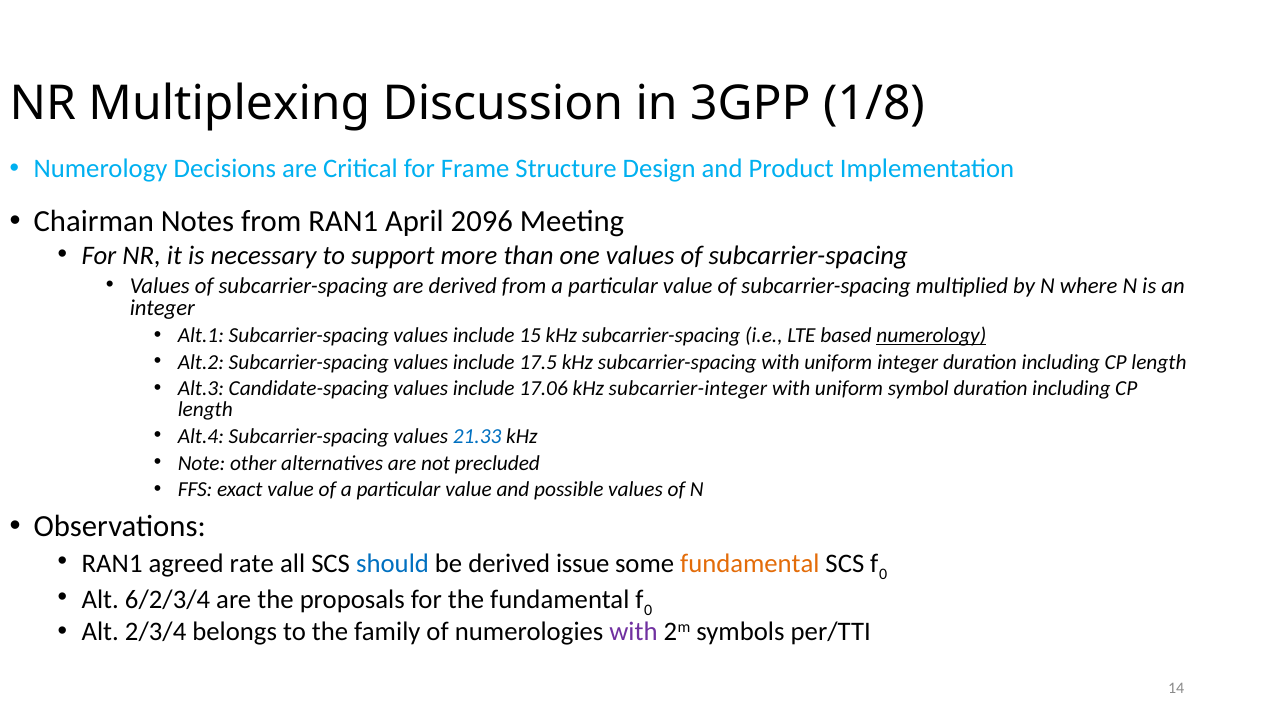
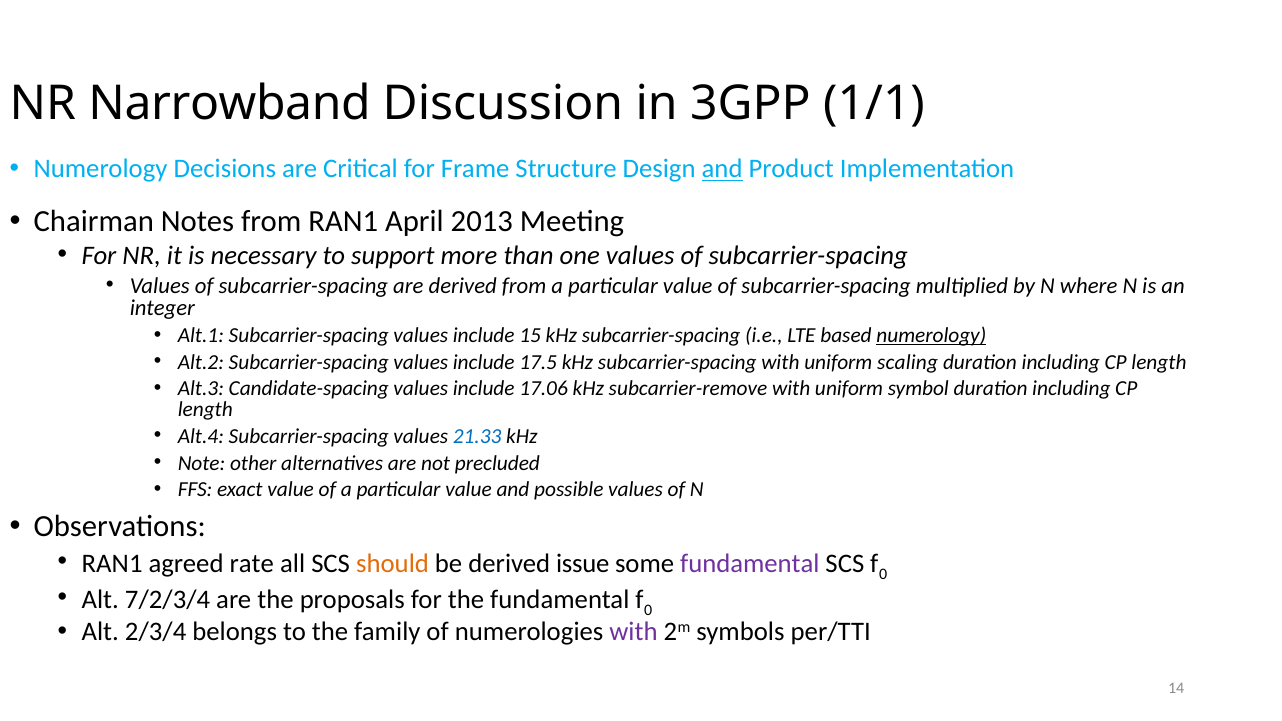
Multiplexing: Multiplexing -> Narrowband
1/8: 1/8 -> 1/1
and at (722, 169) underline: none -> present
2096: 2096 -> 2013
uniform integer: integer -> scaling
subcarrier-integer: subcarrier-integer -> subcarrier-remove
should colour: blue -> orange
fundamental at (750, 564) colour: orange -> purple
6/2/3/4: 6/2/3/4 -> 7/2/3/4
